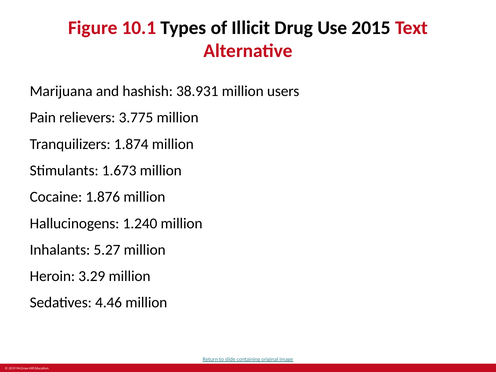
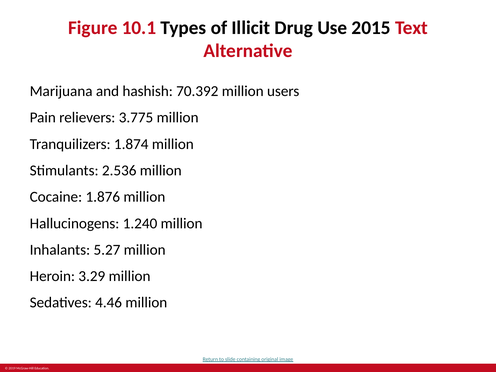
38.931: 38.931 -> 70.392
1.673: 1.673 -> 2.536
